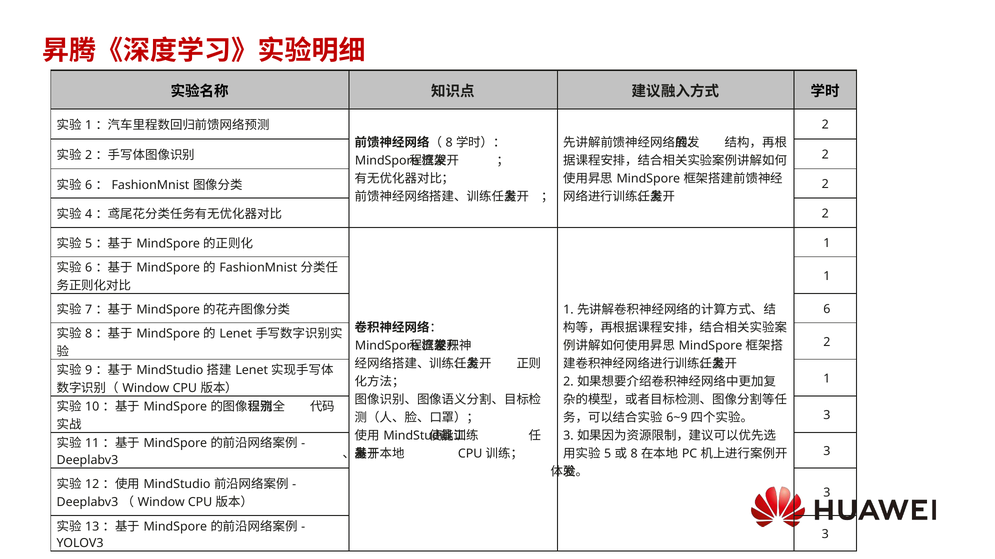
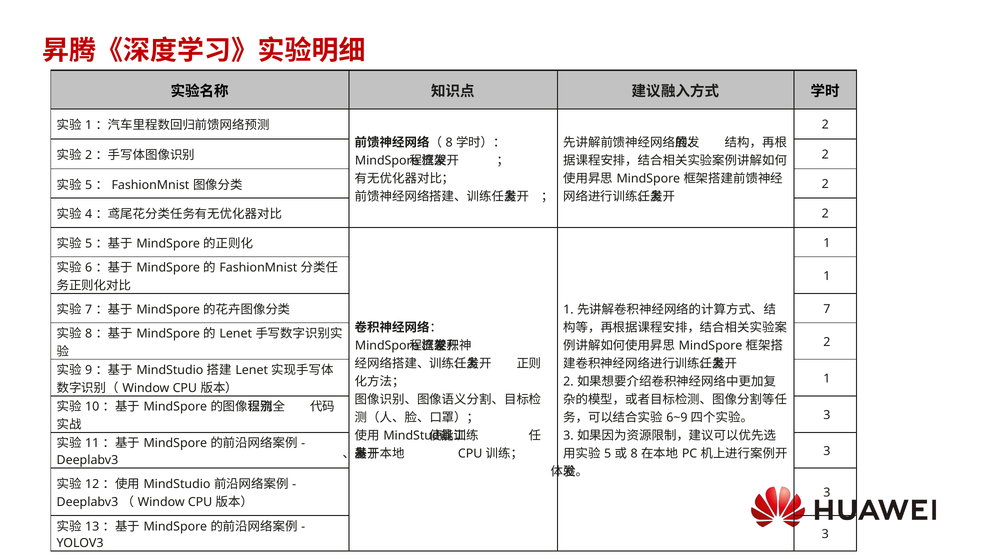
6 at (89, 185): 6 -> 5
6 at (827, 309): 6 -> 7
